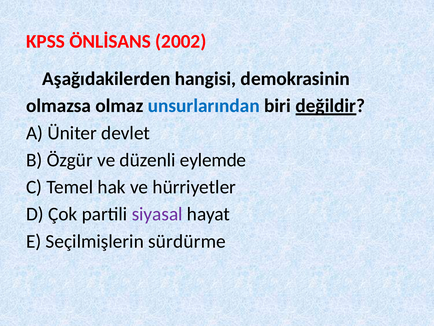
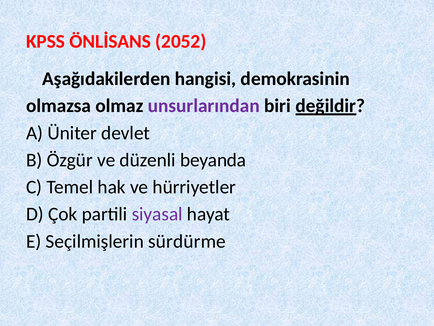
2002: 2002 -> 2052
unsurlarından colour: blue -> purple
eylemde: eylemde -> beyanda
